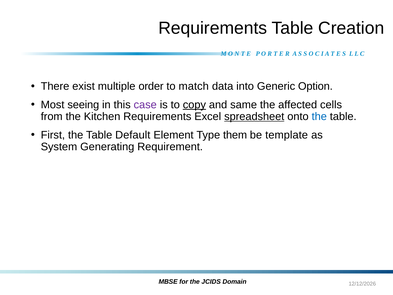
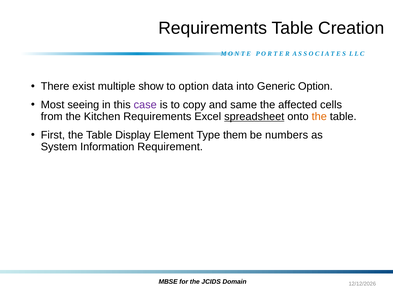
order: order -> show
to match: match -> option
copy underline: present -> none
the at (319, 116) colour: blue -> orange
Default: Default -> Display
template: template -> numbers
Generating: Generating -> Information
